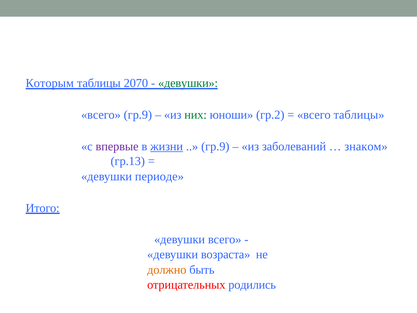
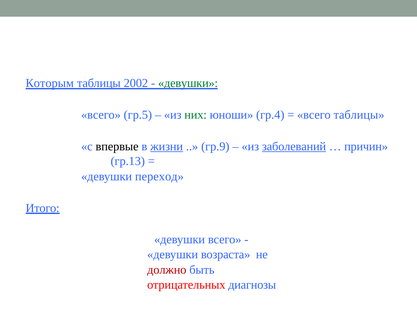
2070: 2070 -> 2002
всего гр.9: гр.9 -> гр.5
гр.2: гр.2 -> гр.4
впервые colour: purple -> black
заболеваний underline: none -> present
знаком: знаком -> причин
периоде: периоде -> переход
должно colour: orange -> red
родились: родились -> диагнозы
